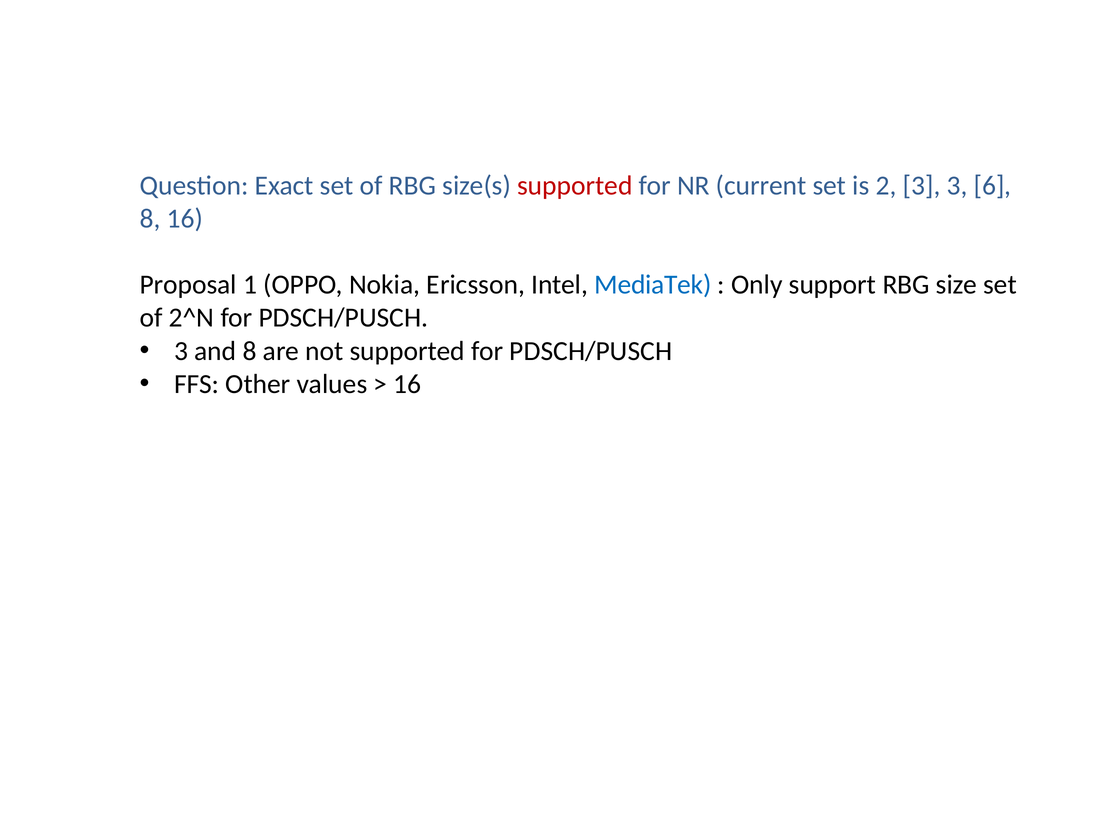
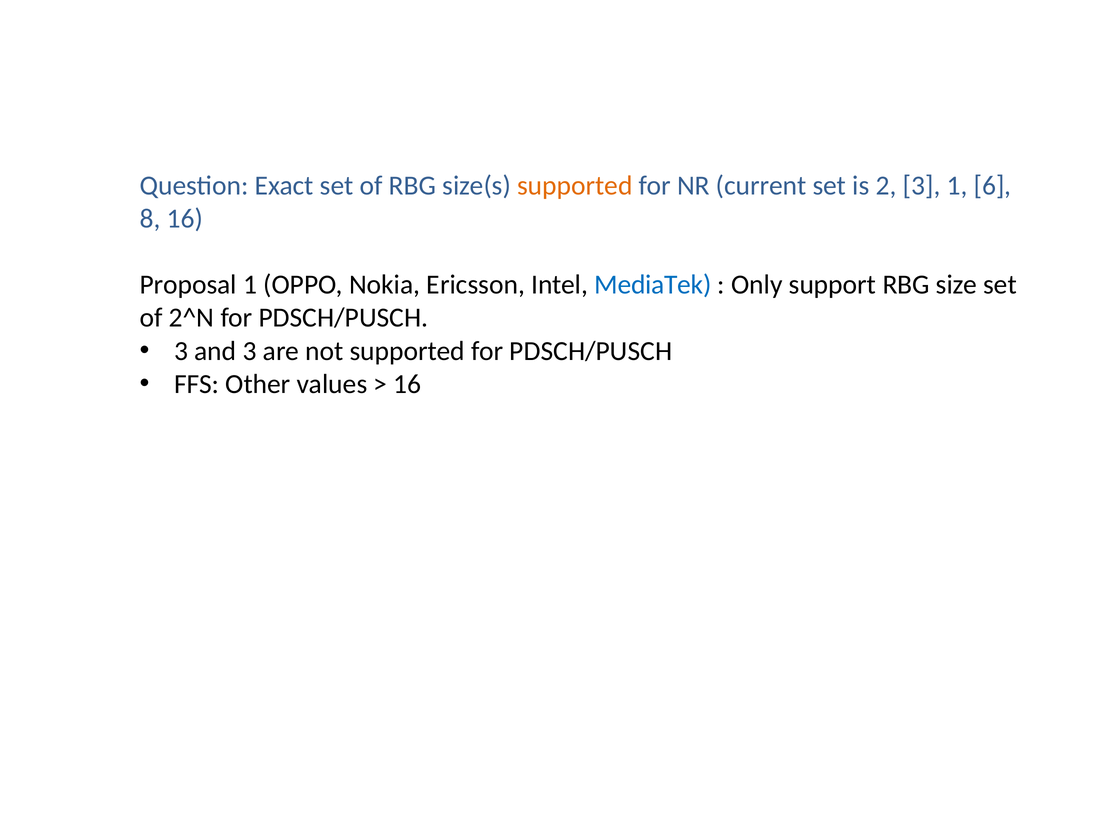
supported at (575, 186) colour: red -> orange
3 3: 3 -> 1
and 8: 8 -> 3
